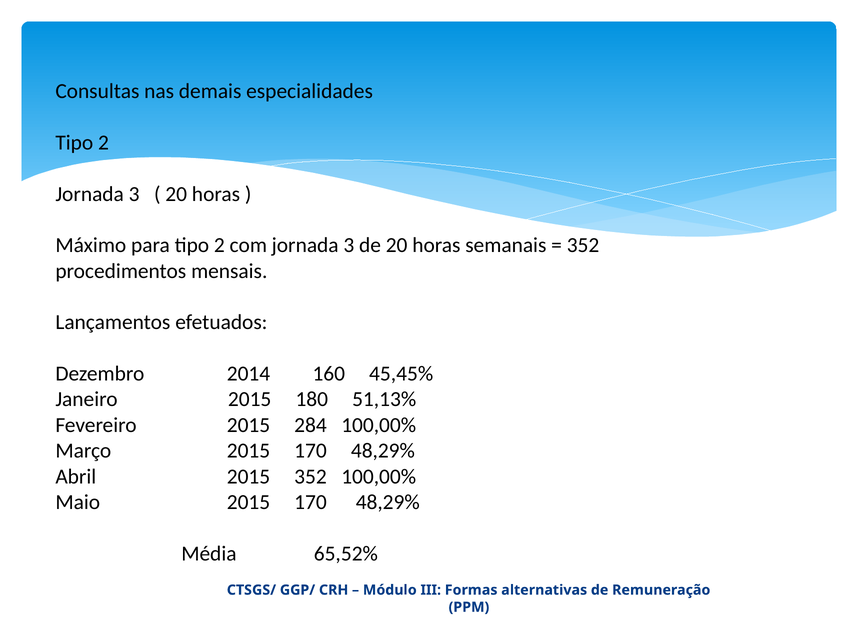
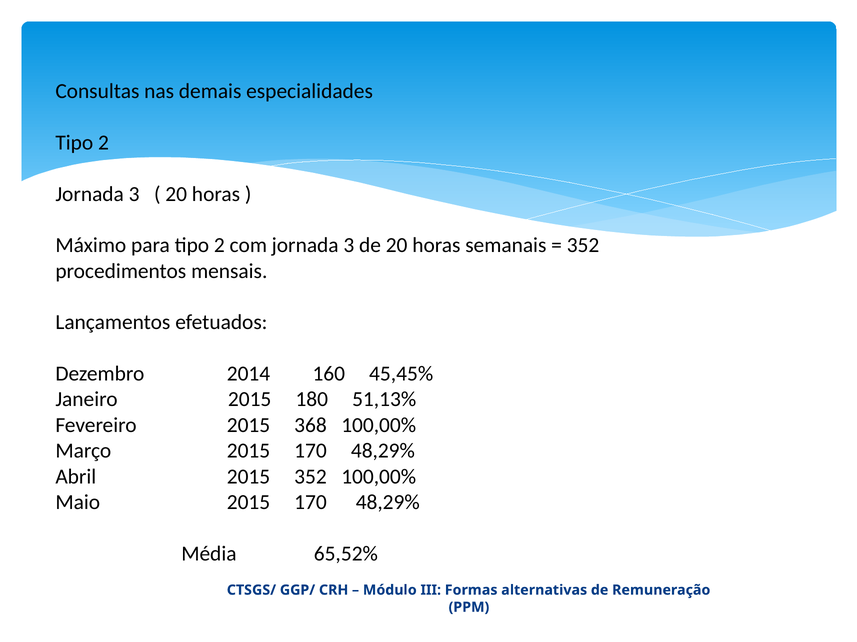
284: 284 -> 368
